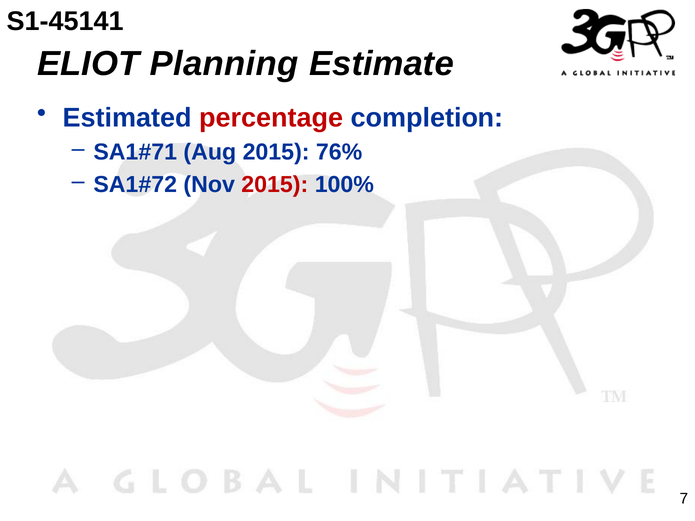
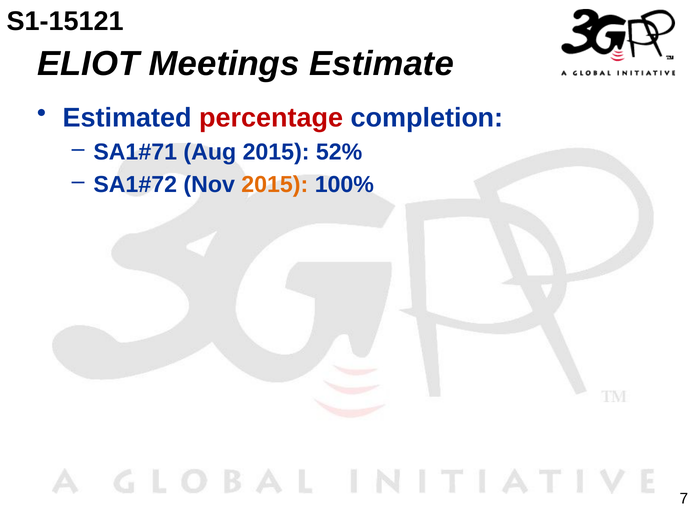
S1-45141: S1-45141 -> S1-15121
Planning: Planning -> Meetings
76%: 76% -> 52%
2015 at (275, 185) colour: red -> orange
